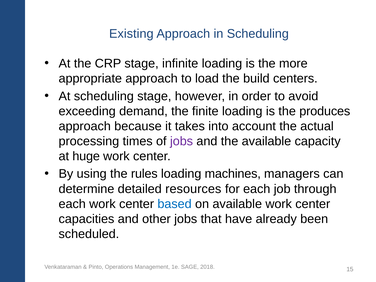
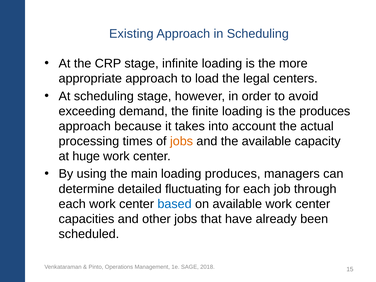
build: build -> legal
jobs at (182, 141) colour: purple -> orange
rules: rules -> main
loading machines: machines -> produces
resources: resources -> fluctuating
